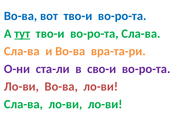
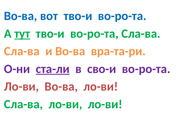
ста-ли underline: none -> present
